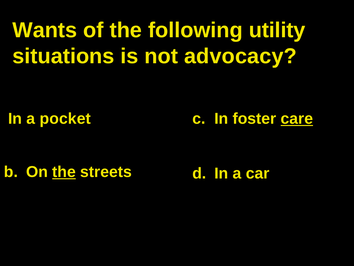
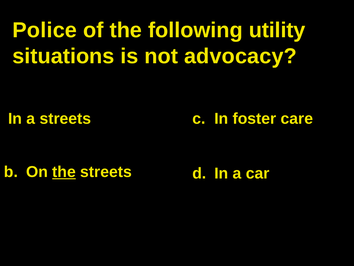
Wants: Wants -> Police
a pocket: pocket -> streets
care underline: present -> none
